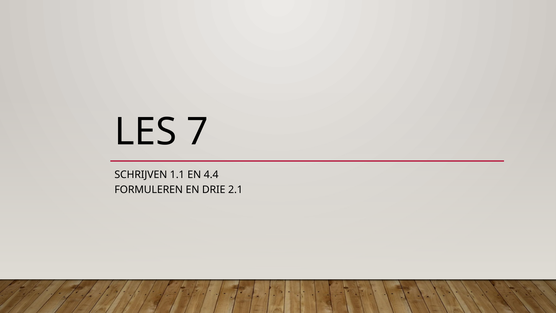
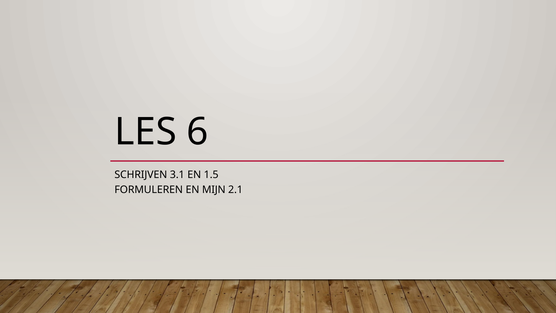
7: 7 -> 6
1.1: 1.1 -> 3.1
4.4: 4.4 -> 1.5
DRIE: DRIE -> MIJN
